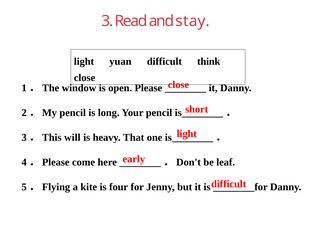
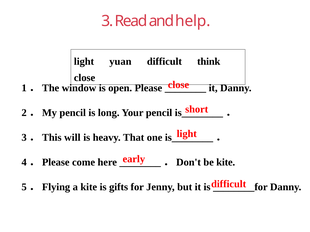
stay: stay -> help
be leaf: leaf -> kite
four: four -> gifts
